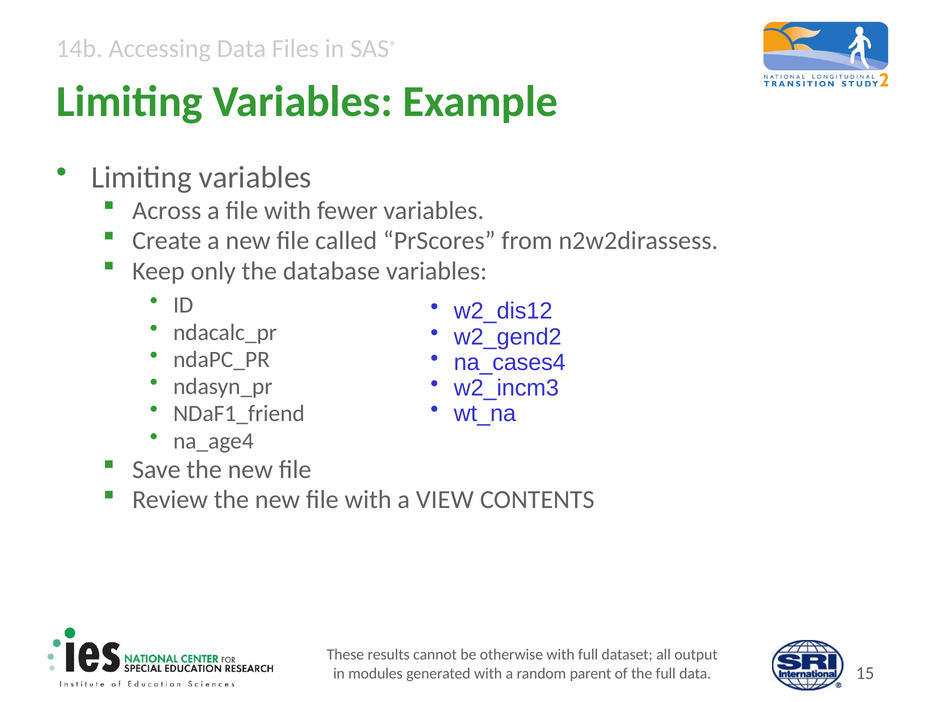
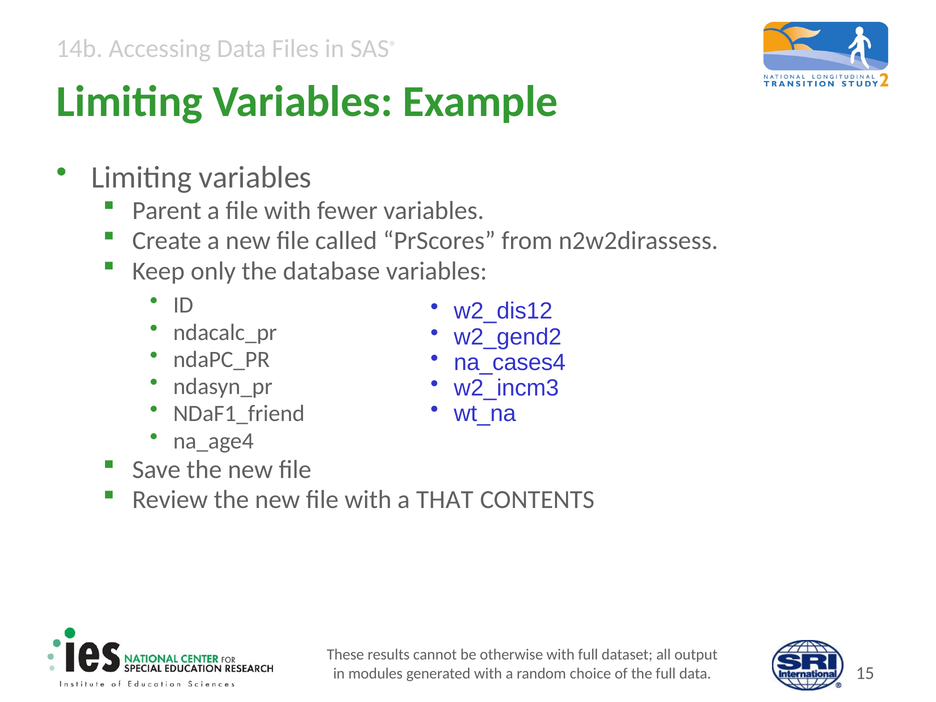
Across: Across -> Parent
VIEW: VIEW -> THAT
parent: parent -> choice
